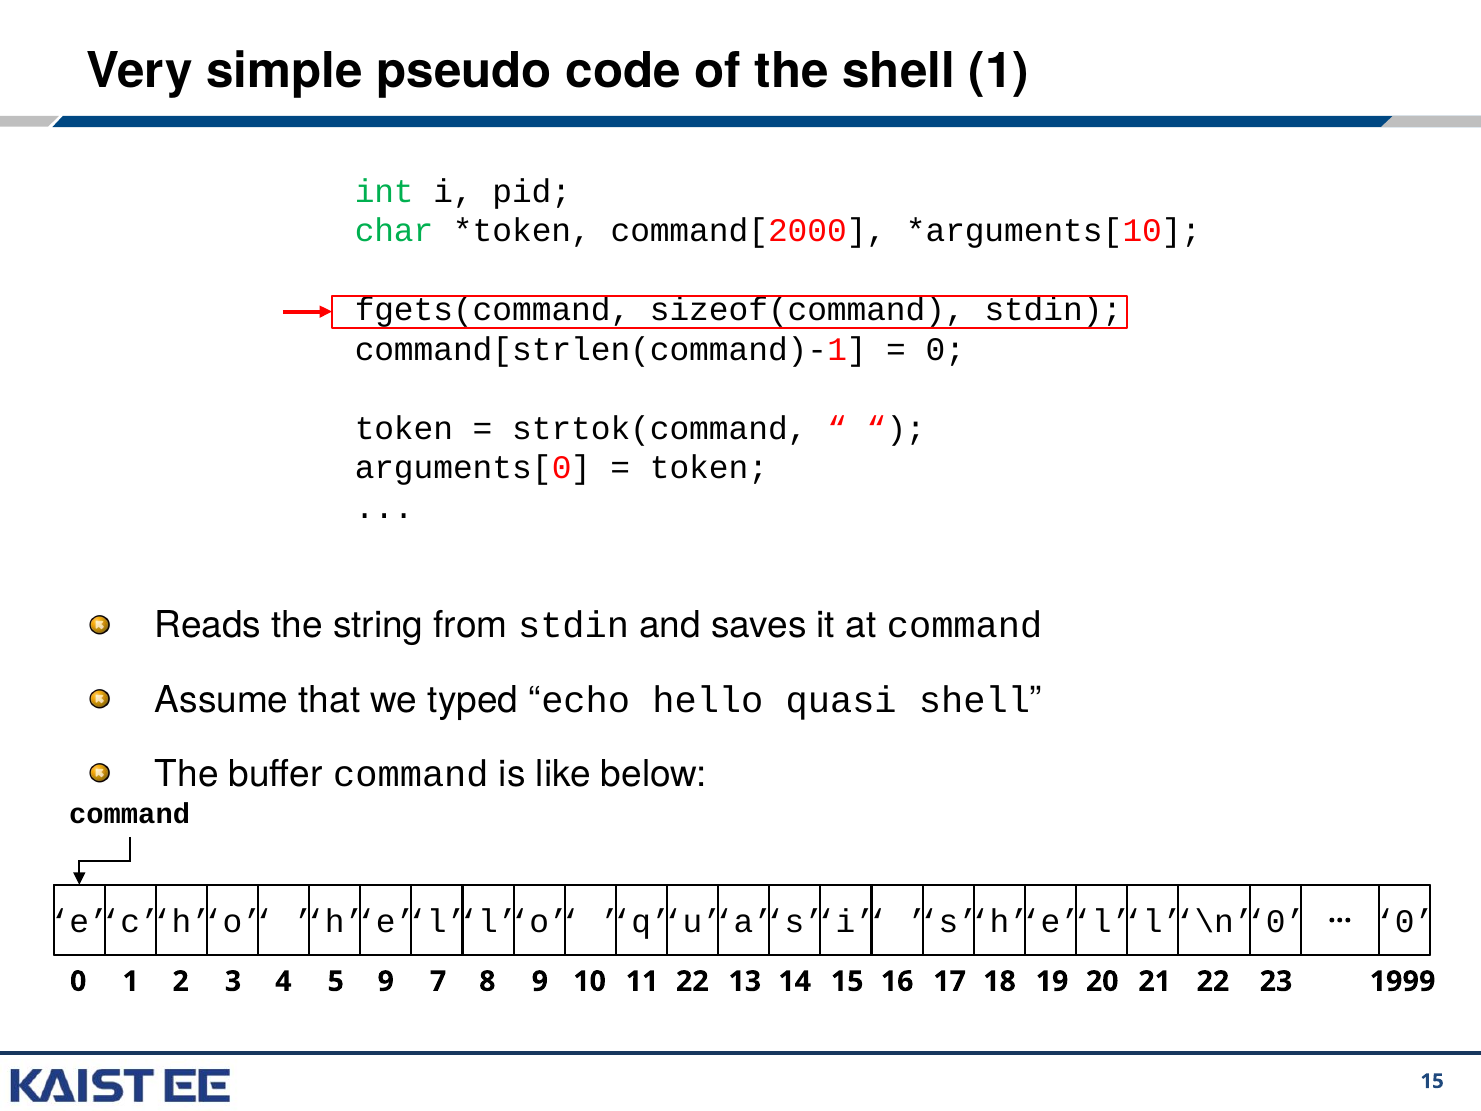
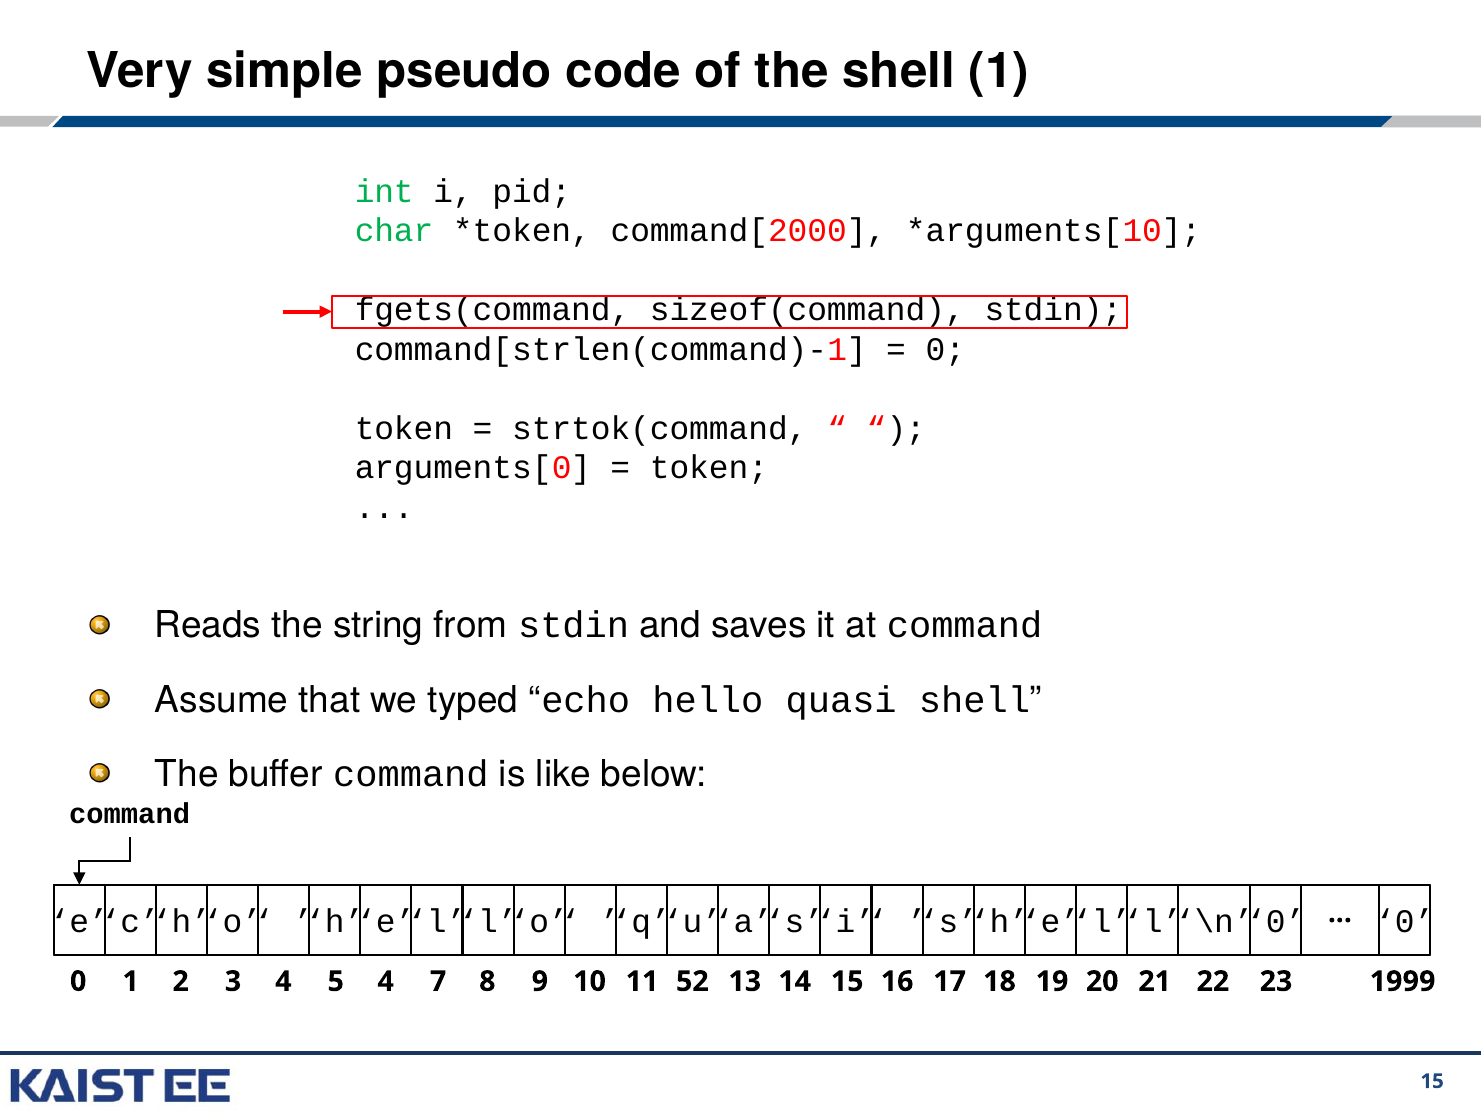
5 9: 9 -> 4
11 22: 22 -> 52
